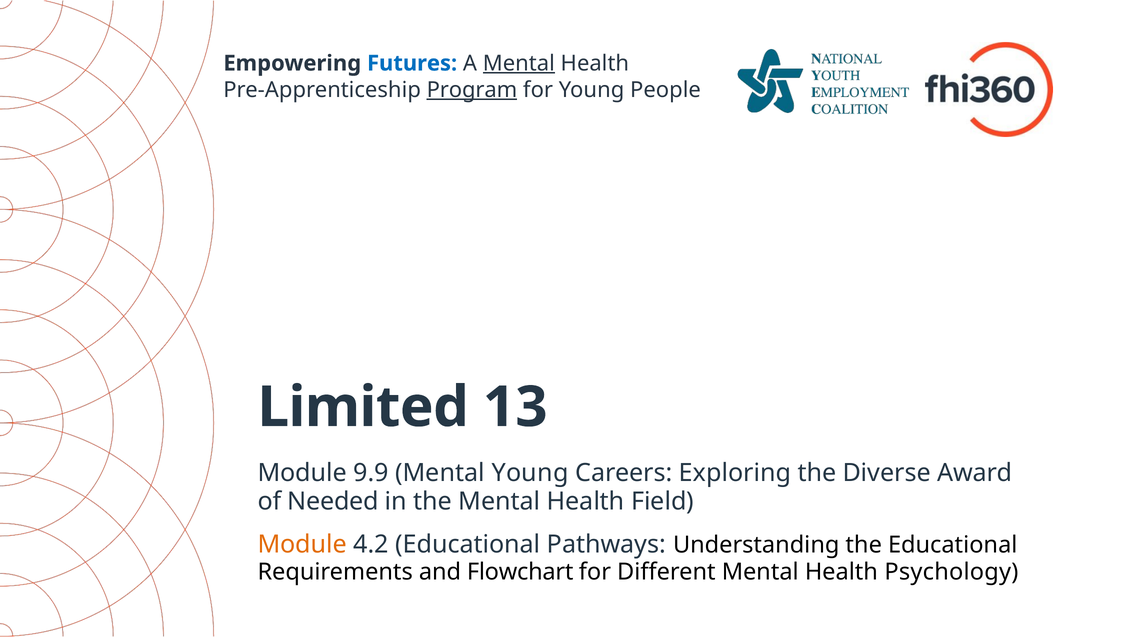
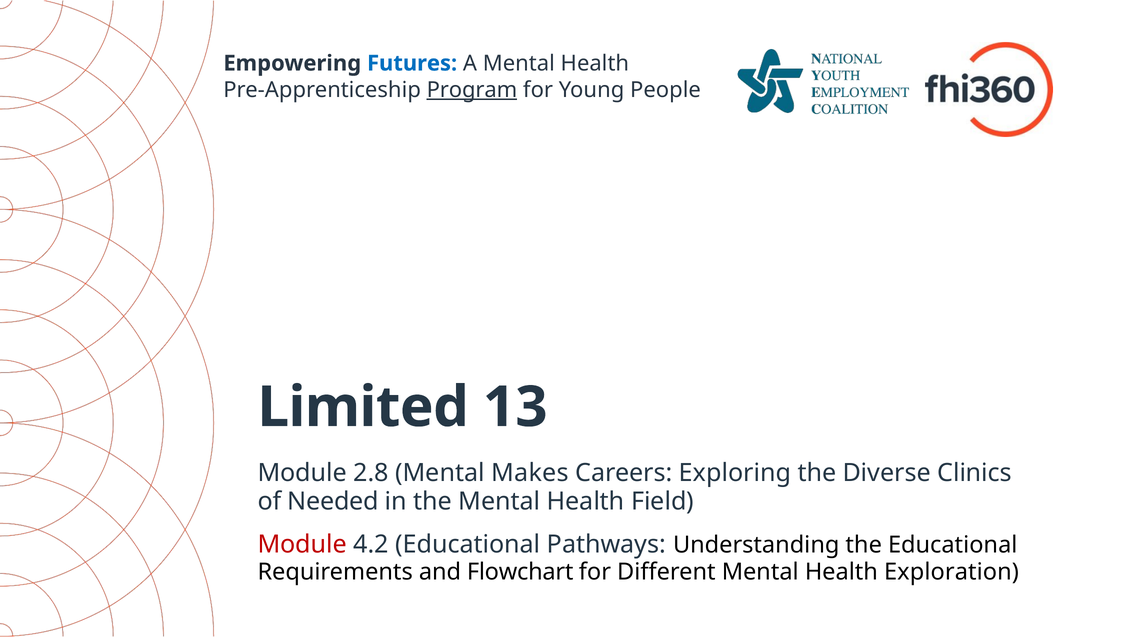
Mental at (519, 63) underline: present -> none
9.9: 9.9 -> 2.8
Mental Young: Young -> Makes
Award: Award -> Clinics
Module at (302, 544) colour: orange -> red
Psychology: Psychology -> Exploration
